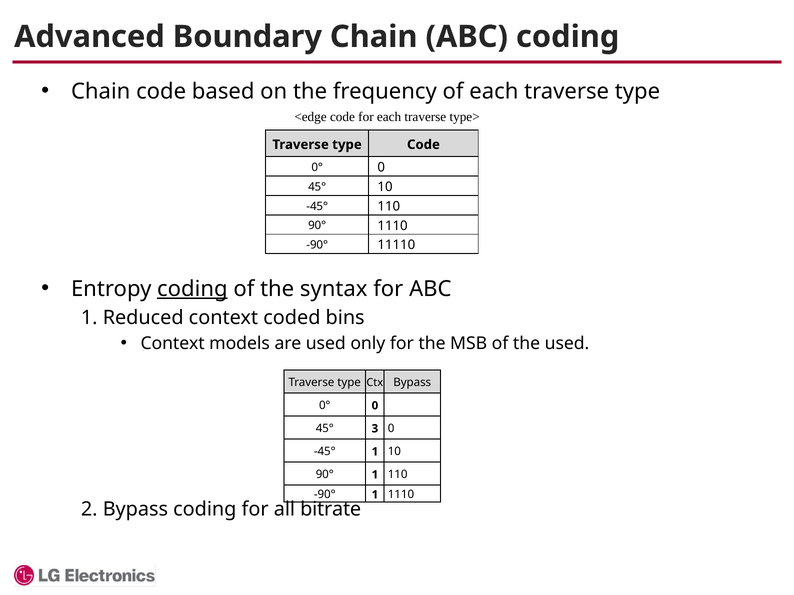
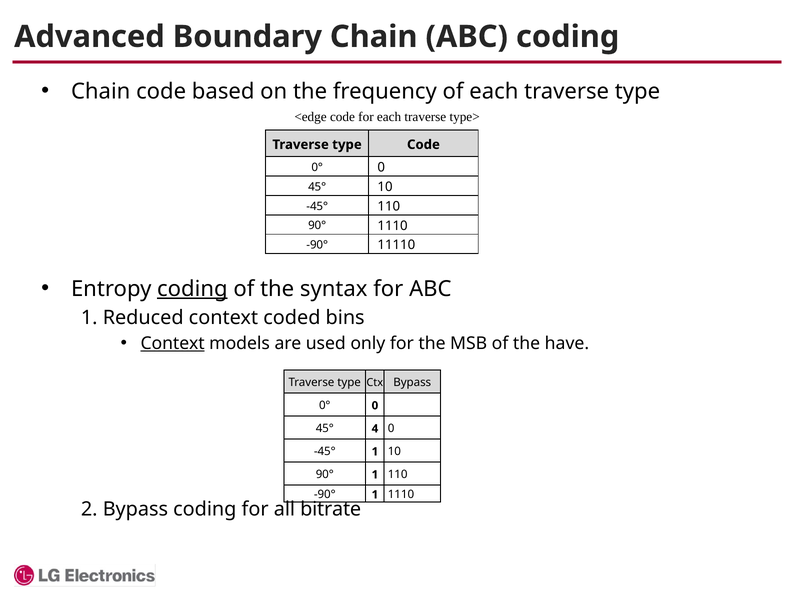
Context at (173, 344) underline: none -> present
the used: used -> have
3: 3 -> 4
